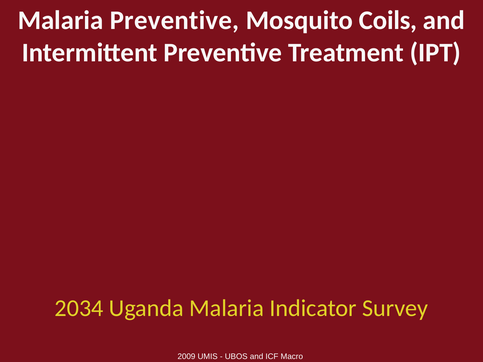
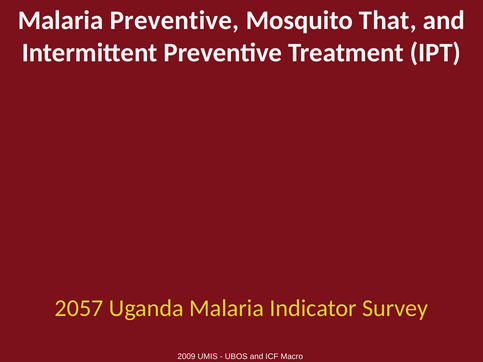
Coils: Coils -> That
2034: 2034 -> 2057
